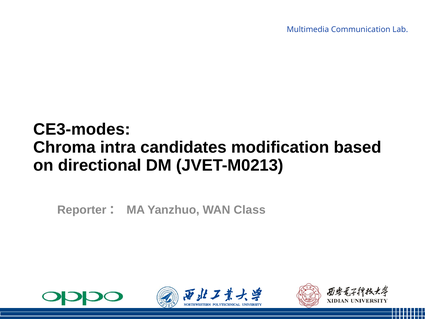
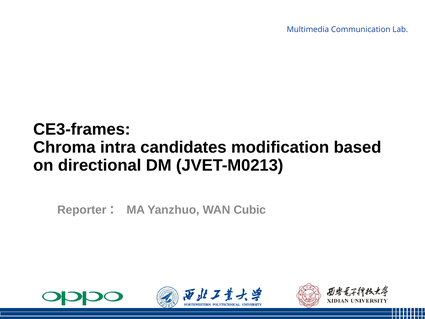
CE3-modes: CE3-modes -> CE3-frames
Class: Class -> Cubic
